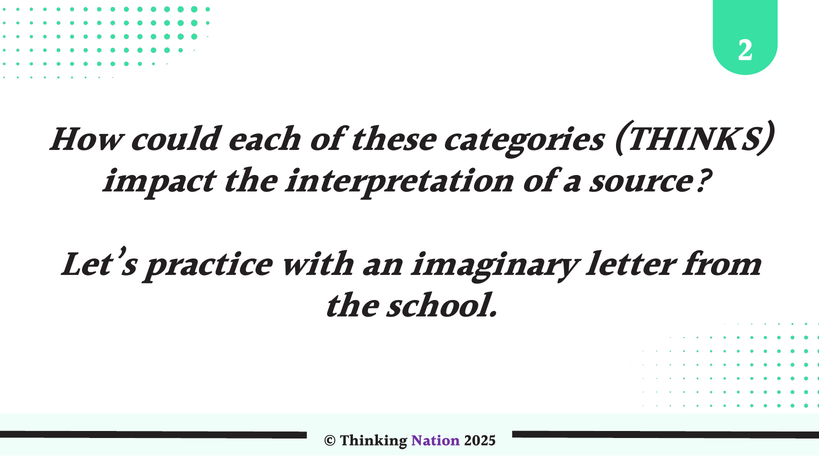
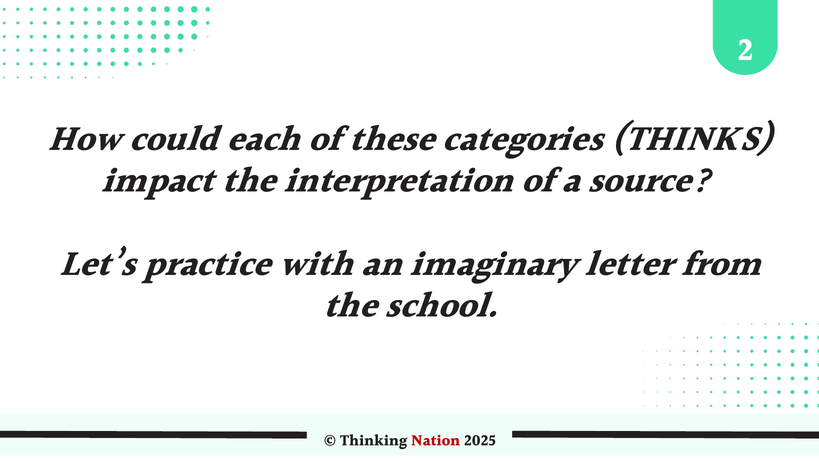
Nation colour: purple -> red
